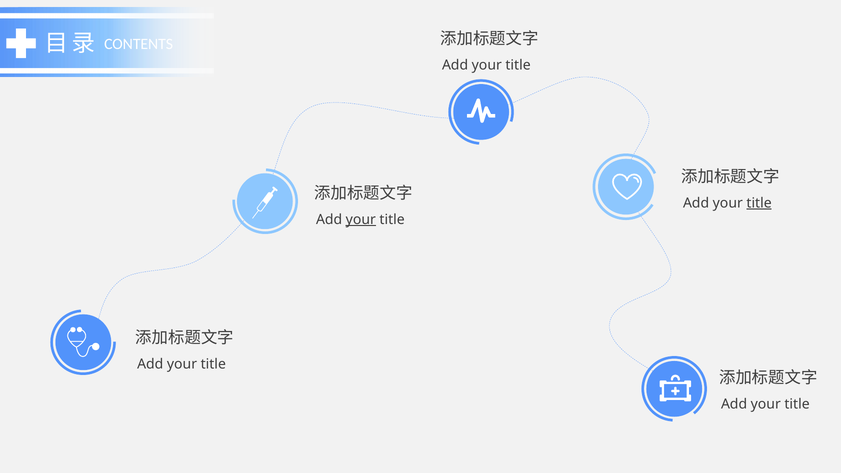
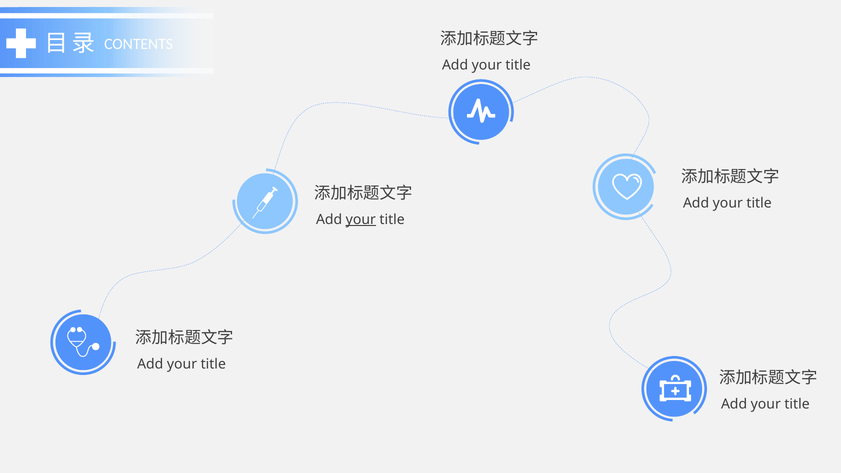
title at (759, 203) underline: present -> none
